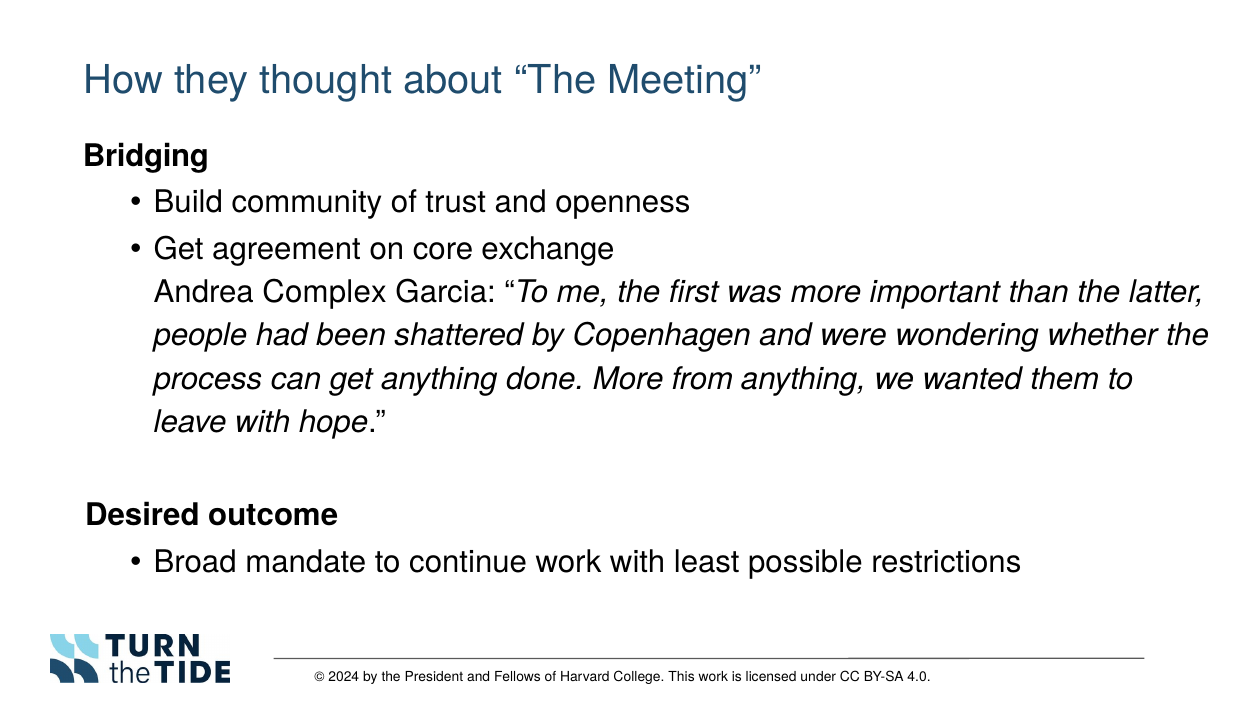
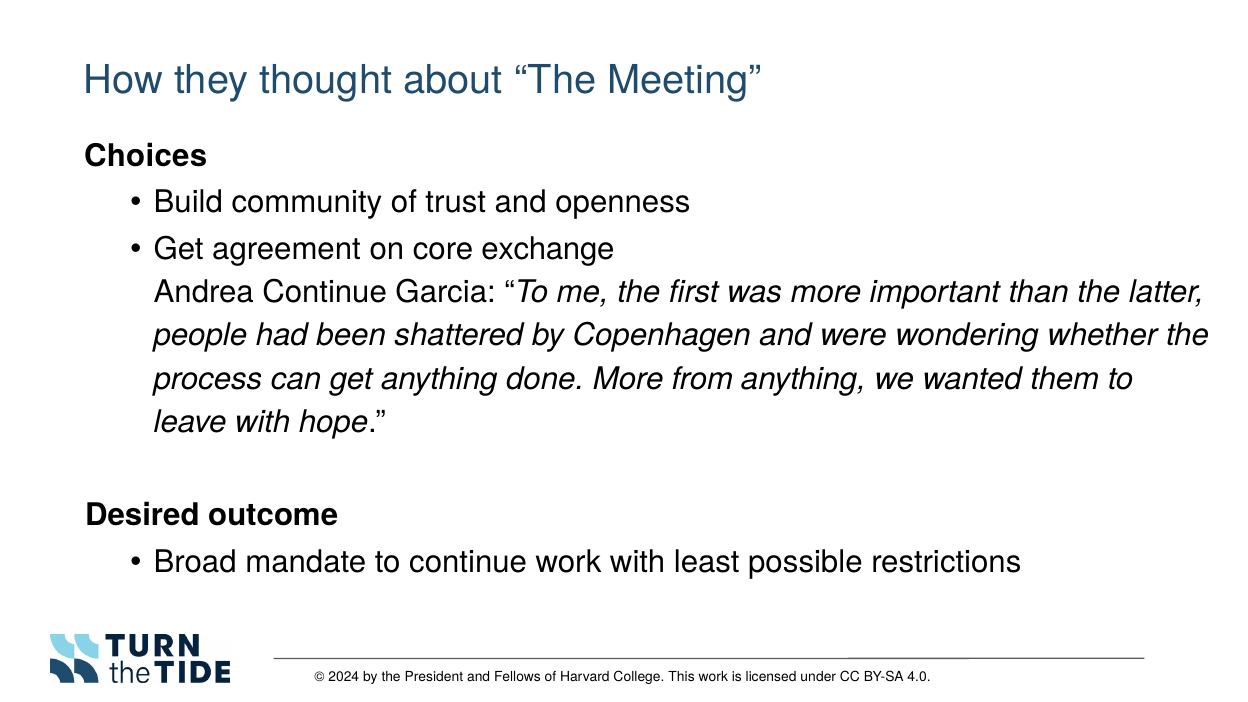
Bridging: Bridging -> Choices
Andrea Complex: Complex -> Continue
